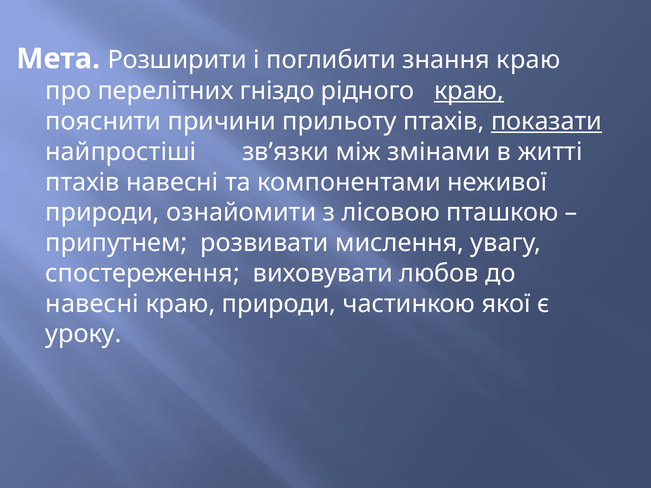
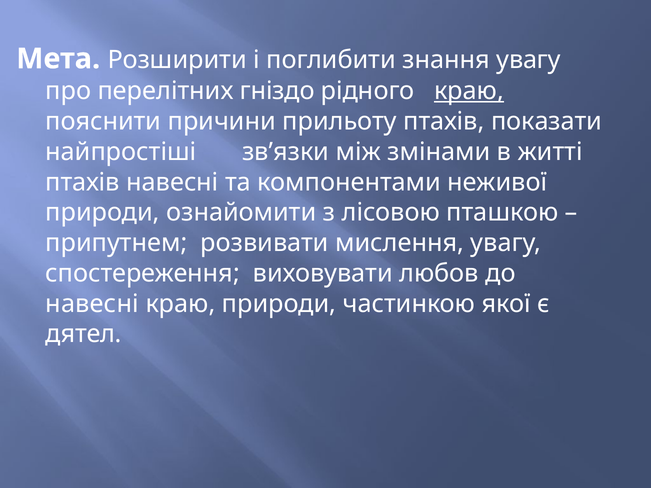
знання краю: краю -> увагу
показати underline: present -> none
уроку: уроку -> дятел
